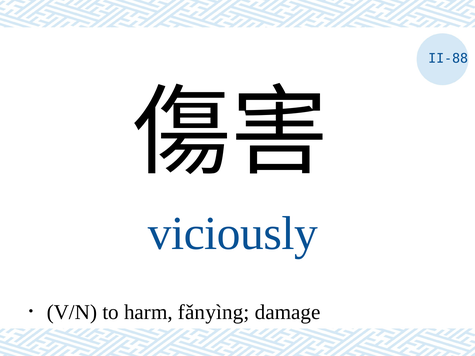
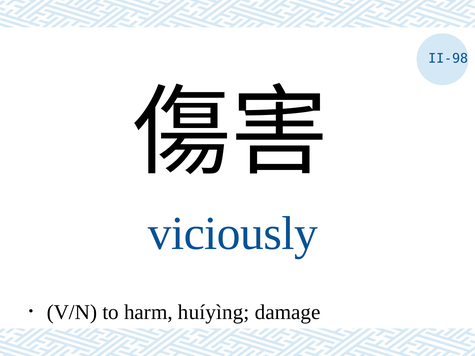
II-88: II-88 -> II-98
fǎnyìng: fǎnyìng -> huíyìng
